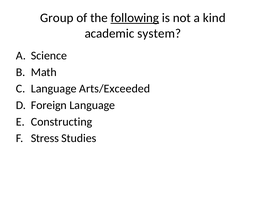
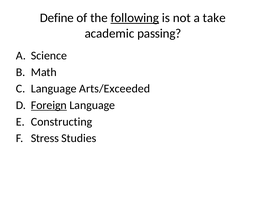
Group: Group -> Define
kind: kind -> take
system: system -> passing
Foreign underline: none -> present
